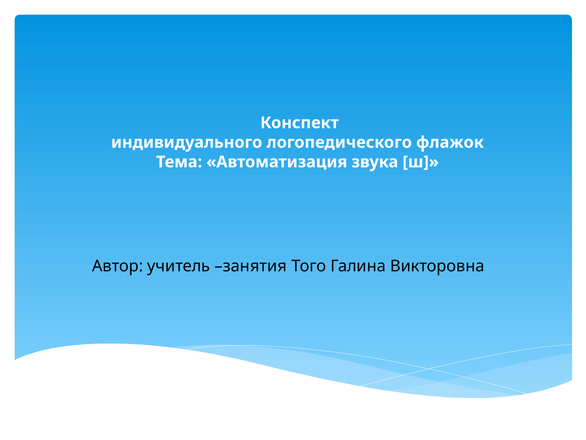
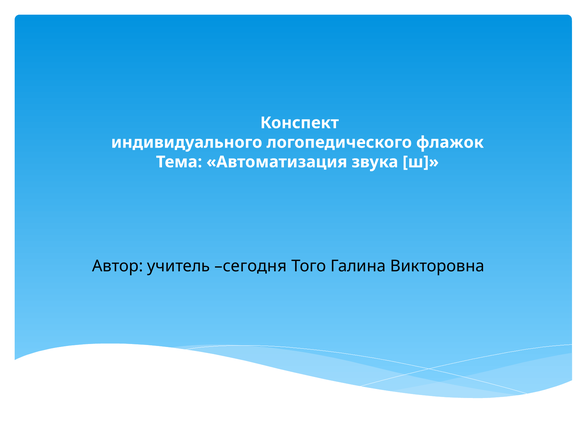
занятия: занятия -> сегодня
